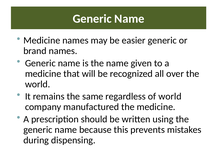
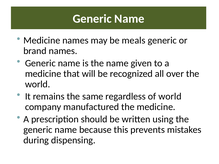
easier: easier -> meals
